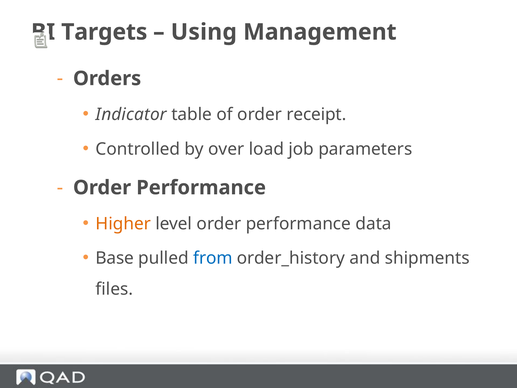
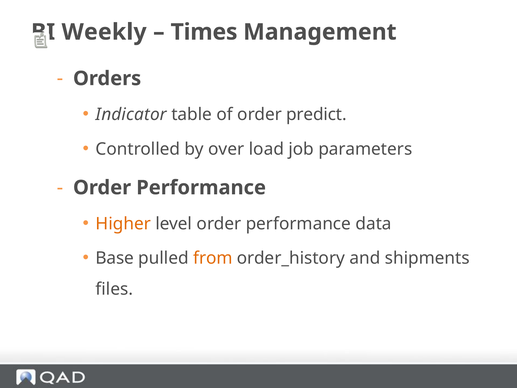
Targets: Targets -> Weekly
Using: Using -> Times
receipt: receipt -> predict
from colour: blue -> orange
